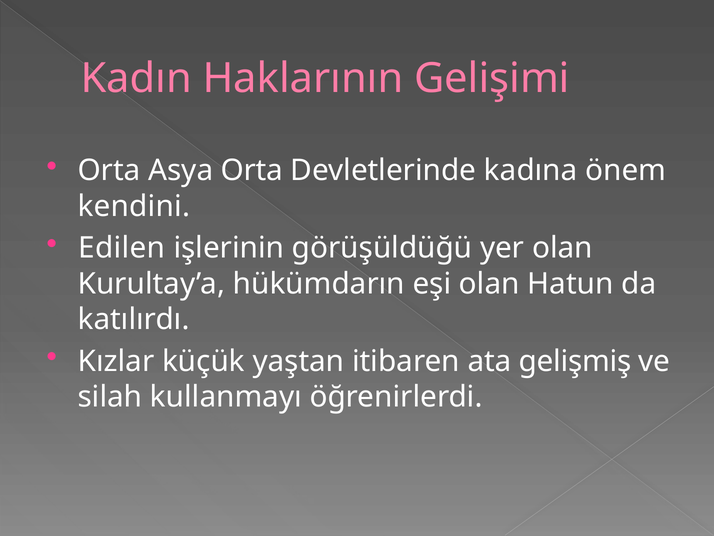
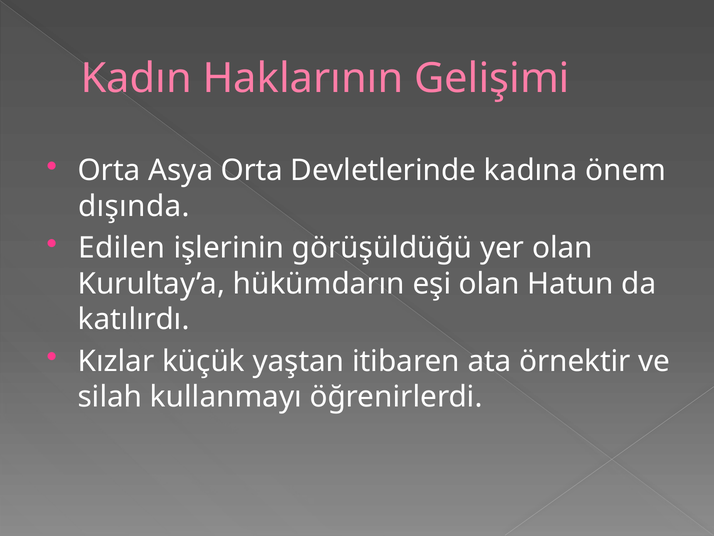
kendini: kendini -> dışında
gelişmiş: gelişmiş -> örnektir
